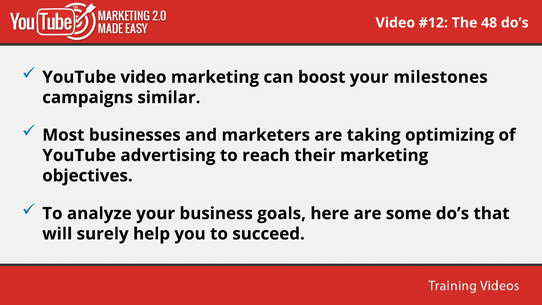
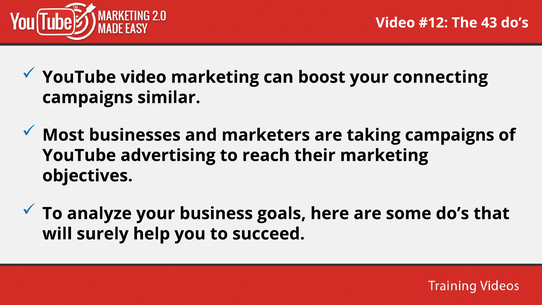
48: 48 -> 43
milestones: milestones -> connecting
taking optimizing: optimizing -> campaigns
